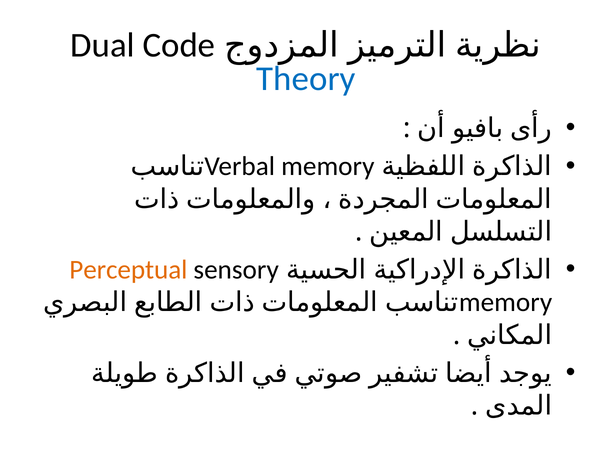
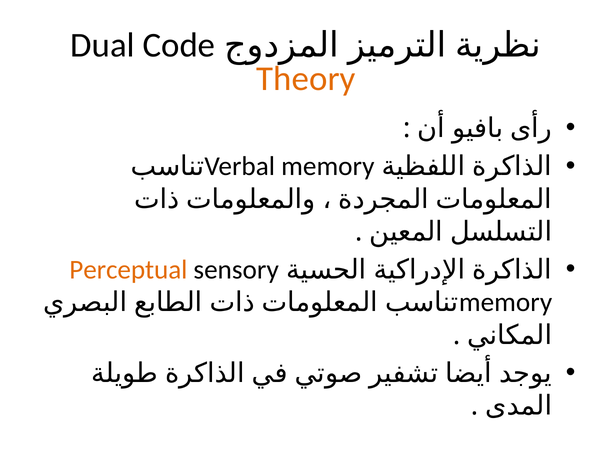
Theory colour: blue -> orange
